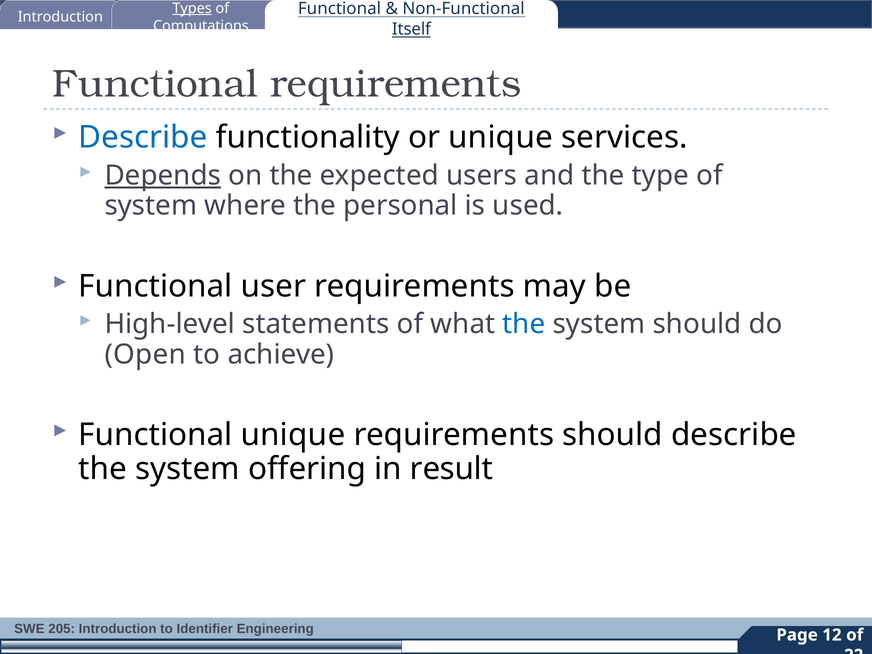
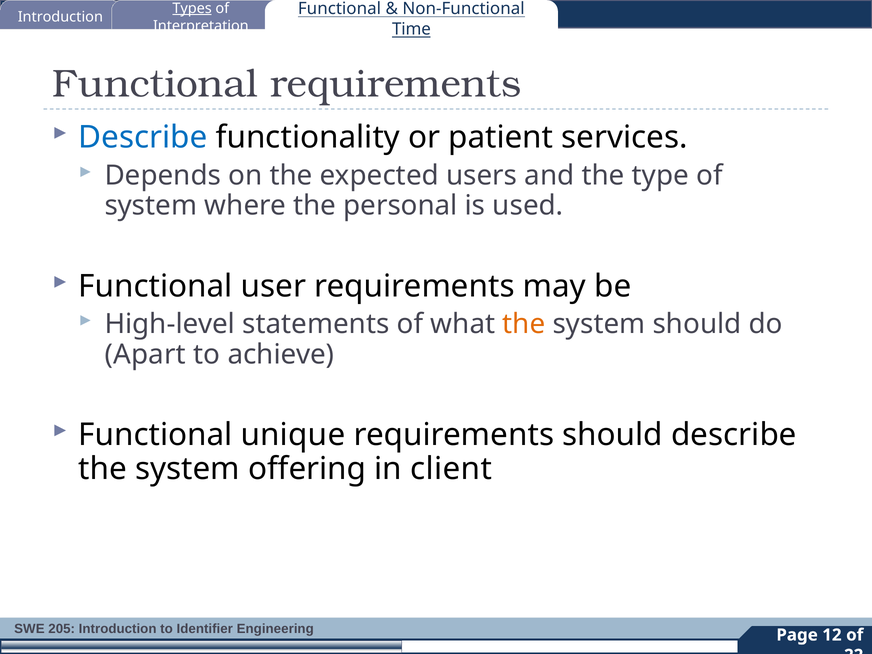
Computations: Computations -> Interpretation
Itself: Itself -> Time
or unique: unique -> patient
Depends underline: present -> none
the at (524, 324) colour: blue -> orange
Open: Open -> Apart
result: result -> client
